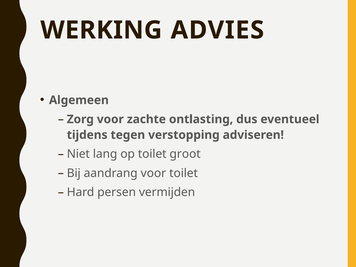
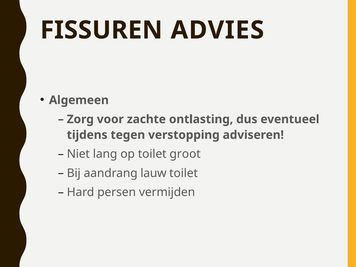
WERKING: WERKING -> FISSUREN
aandrang voor: voor -> lauw
